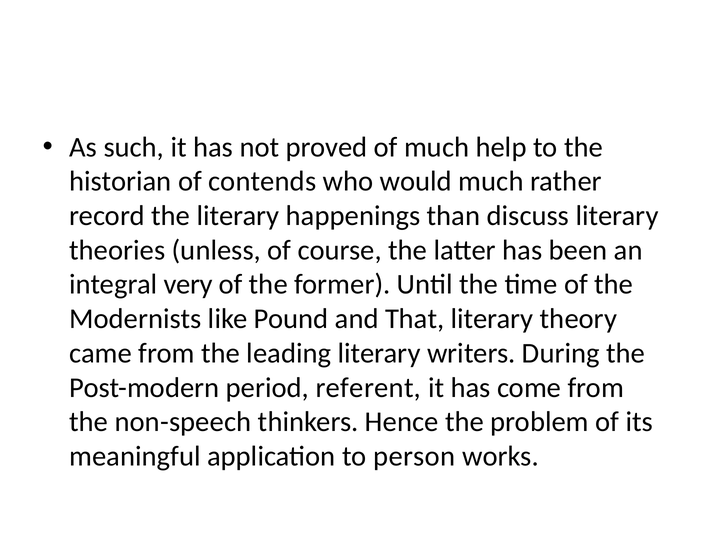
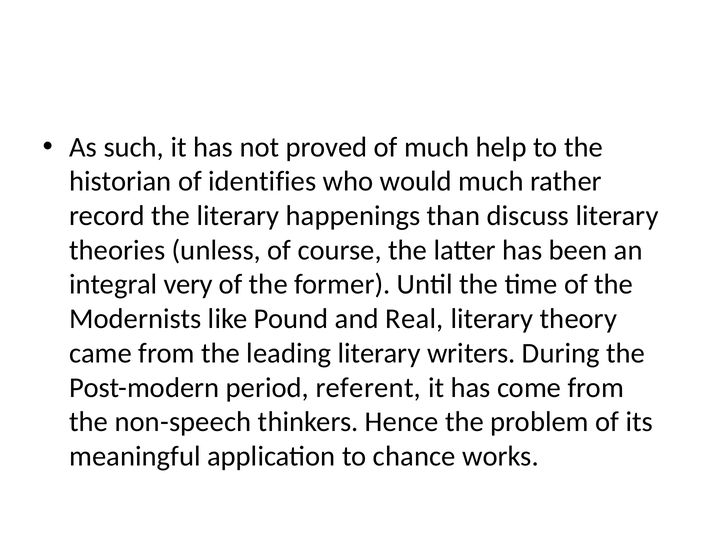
contends: contends -> identifies
That: That -> Real
person: person -> chance
